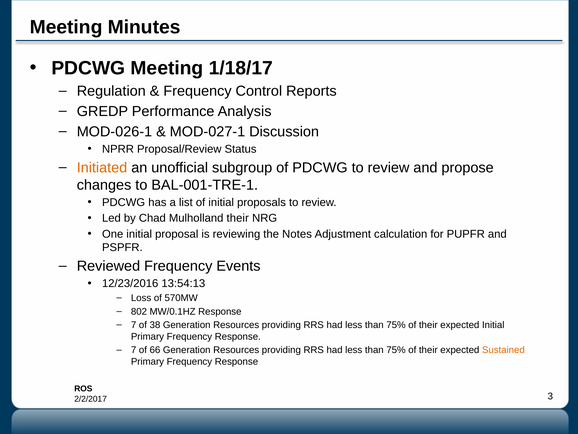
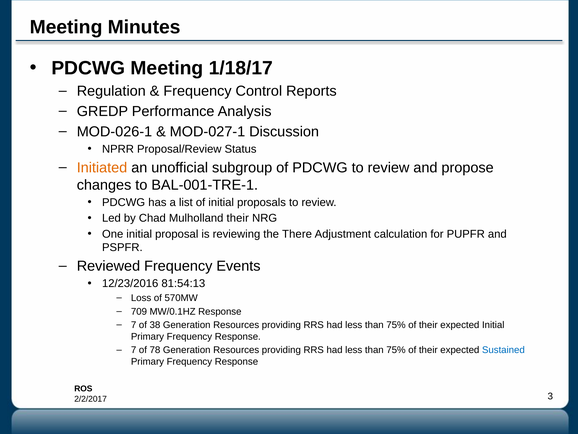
Notes: Notes -> There
13:54:13: 13:54:13 -> 81:54:13
802: 802 -> 709
66: 66 -> 78
Sustained colour: orange -> blue
